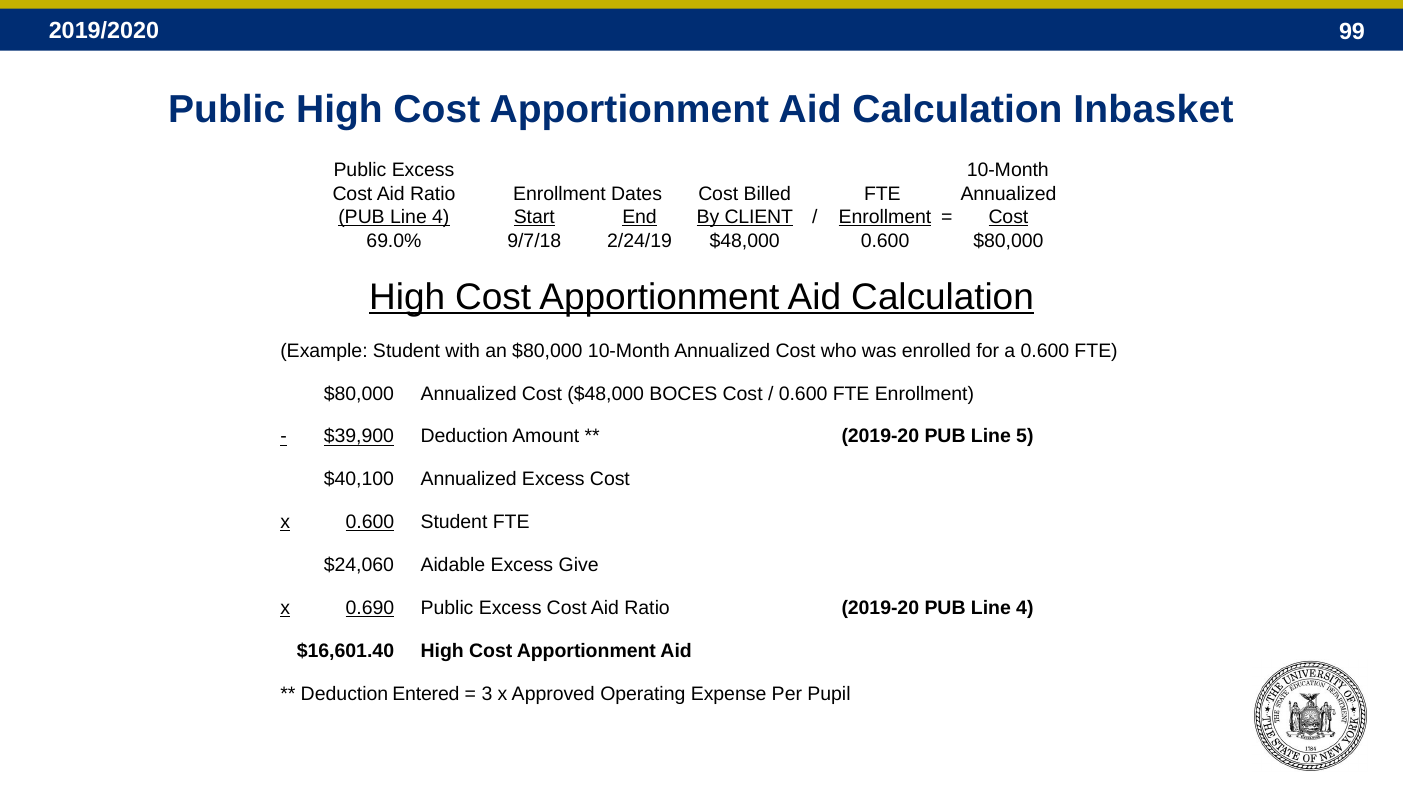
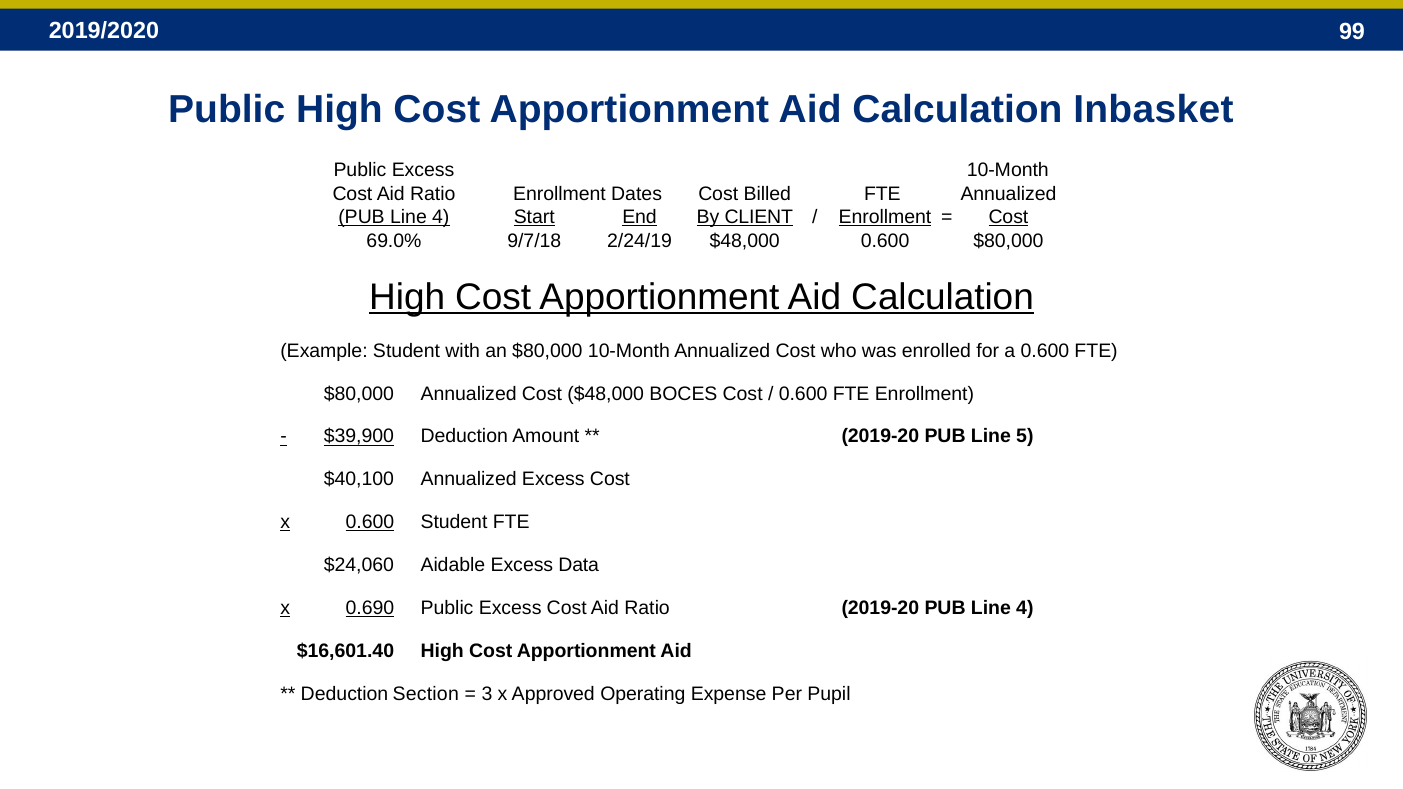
Give: Give -> Data
Entered: Entered -> Section
